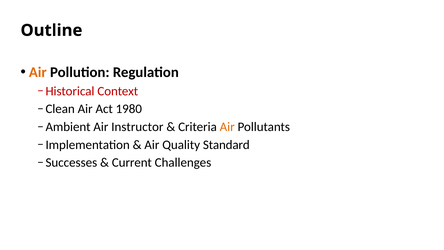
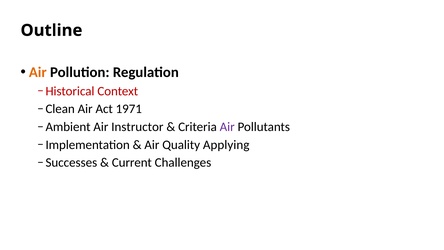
1980: 1980 -> 1971
Air at (227, 127) colour: orange -> purple
Standard: Standard -> Applying
